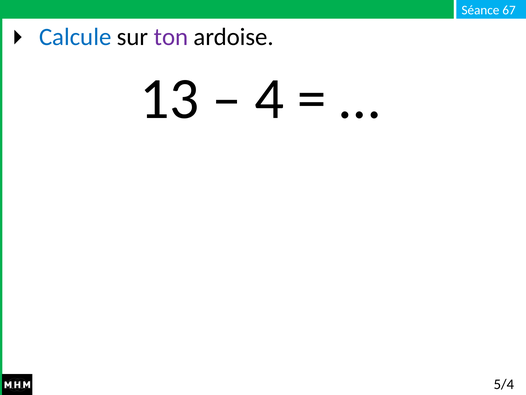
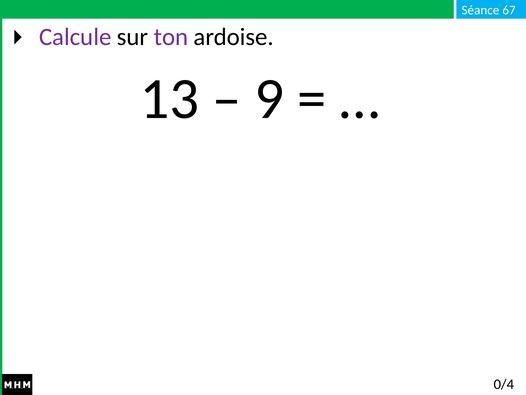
Calcule colour: blue -> purple
4: 4 -> 9
5/4: 5/4 -> 0/4
